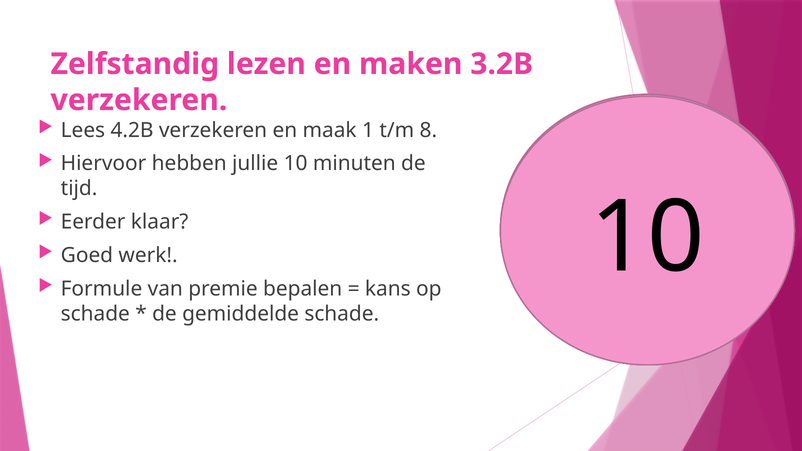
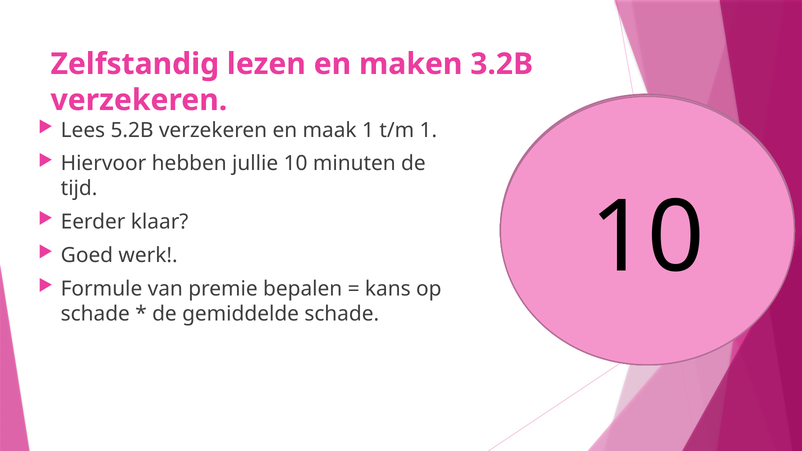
4.2B: 4.2B -> 5.2B
t/m 8: 8 -> 1
